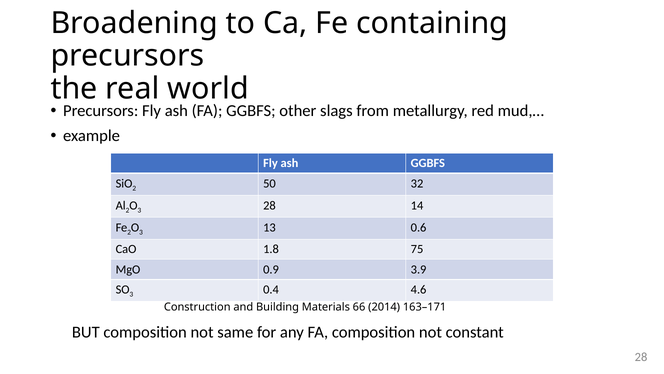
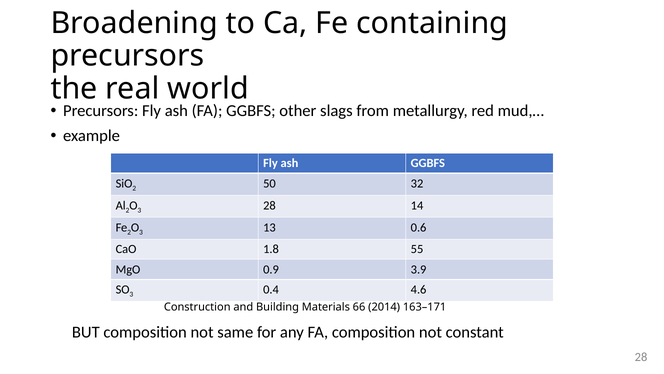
75: 75 -> 55
